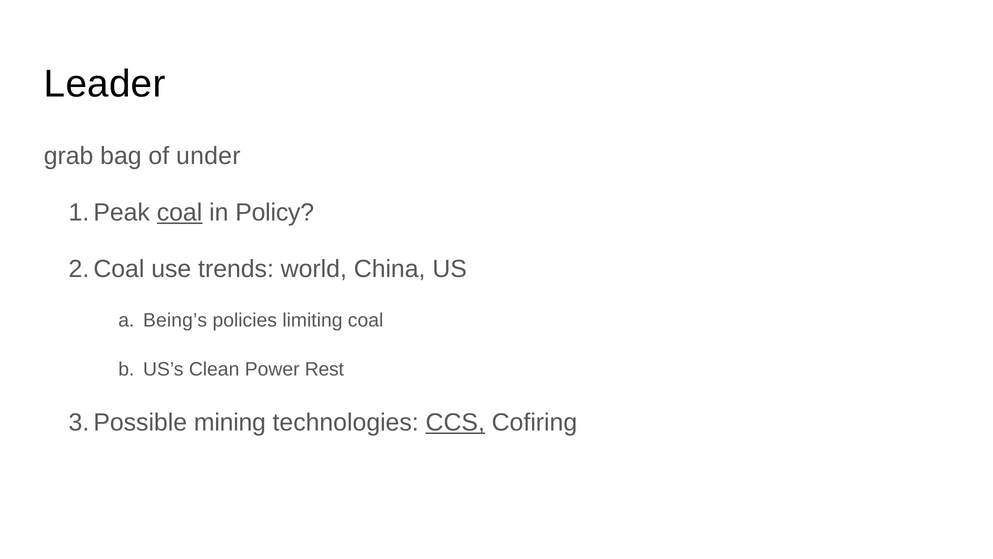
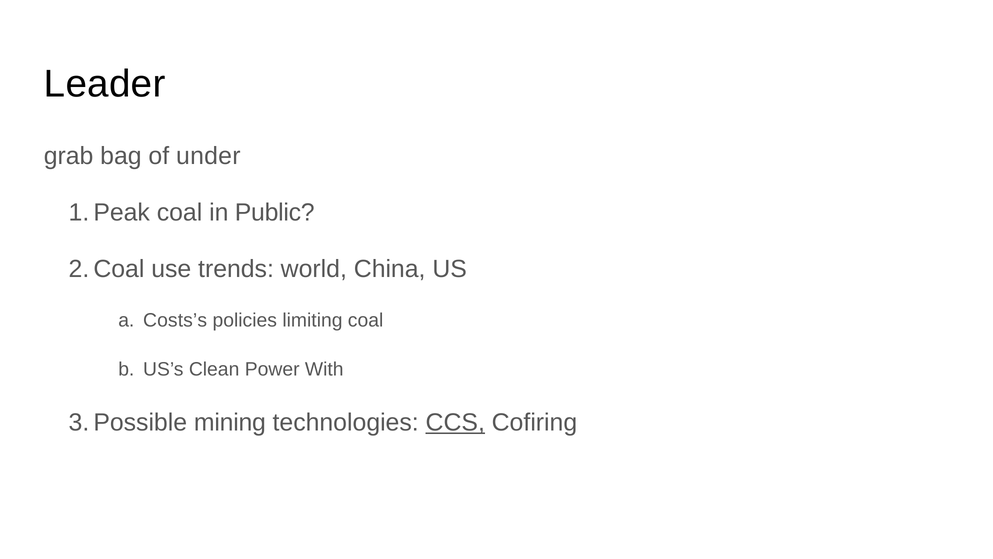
coal at (180, 212) underline: present -> none
Policy: Policy -> Public
Being’s: Being’s -> Costs’s
Rest: Rest -> With
